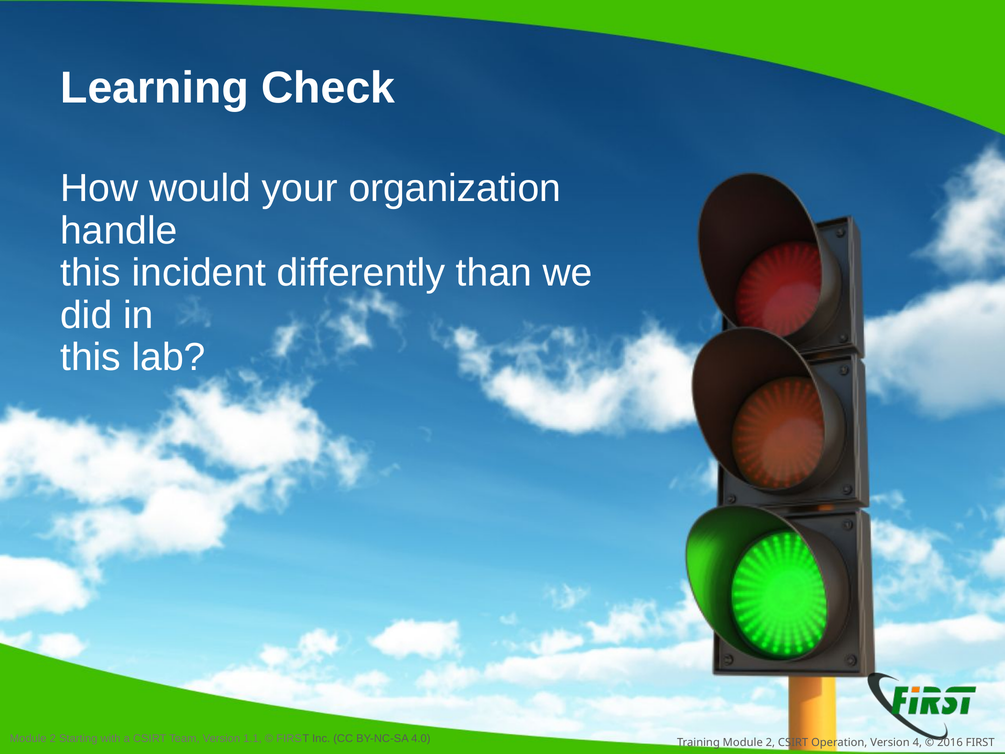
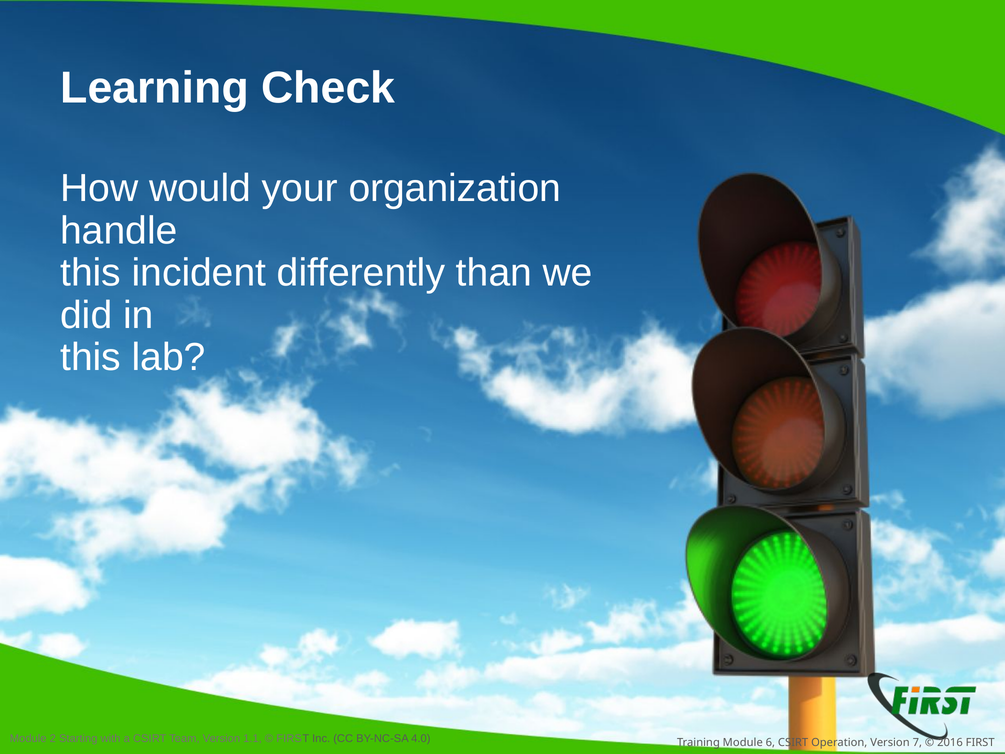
Training Module 2: 2 -> 6
4: 4 -> 7
